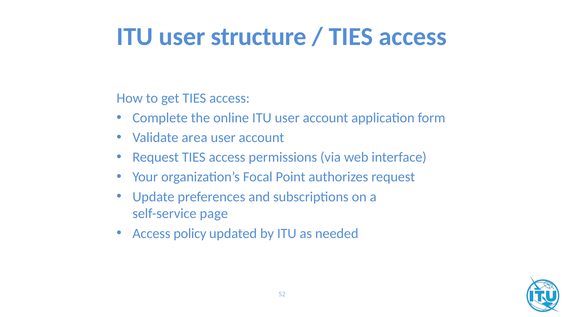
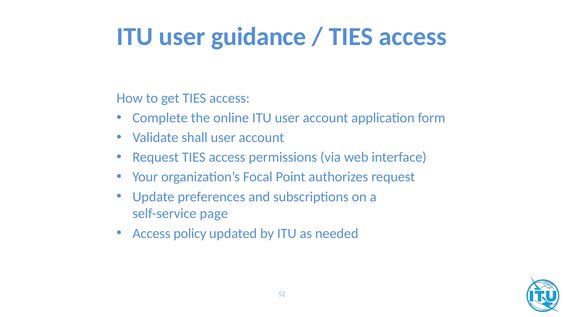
structure: structure -> guidance
area: area -> shall
